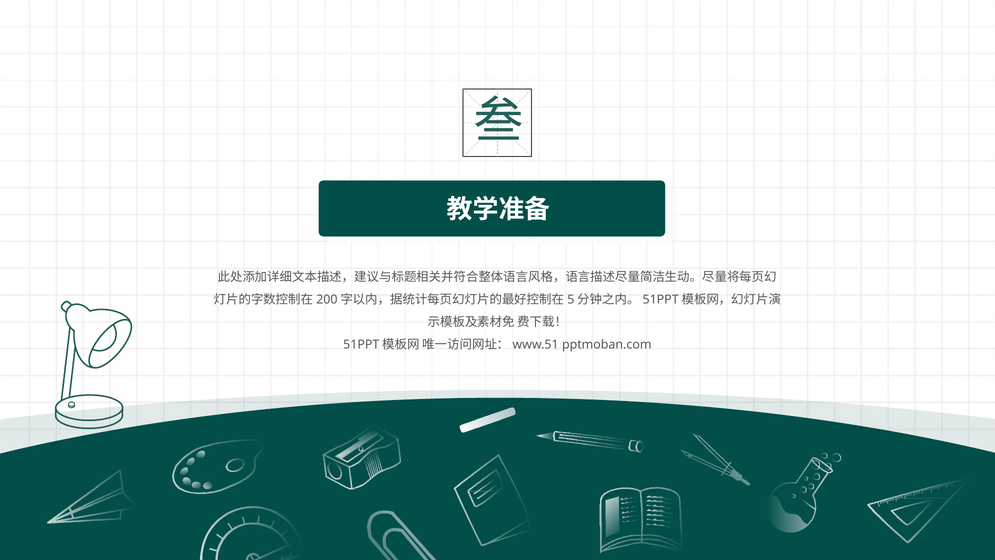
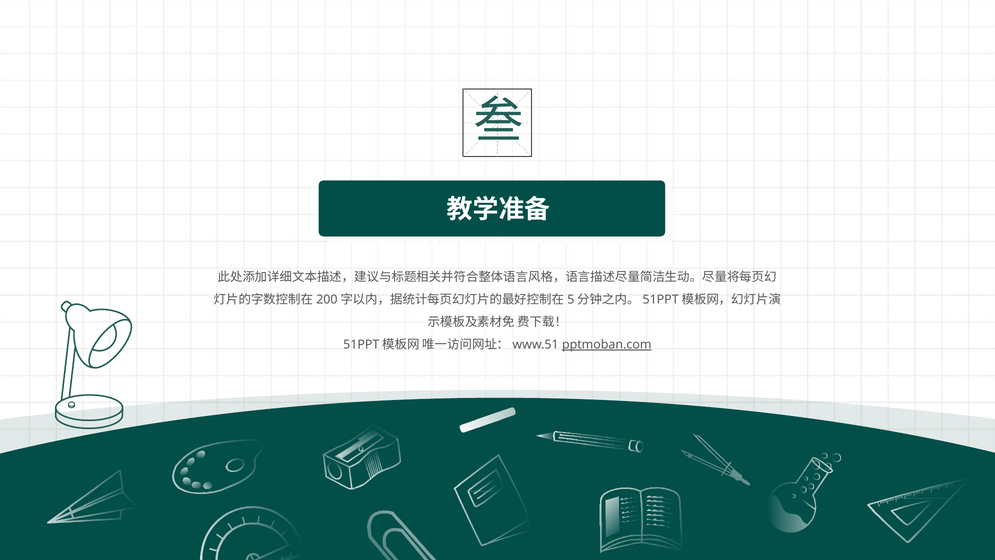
pptmoban.com underline: none -> present
